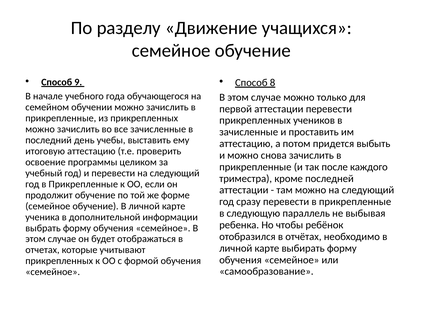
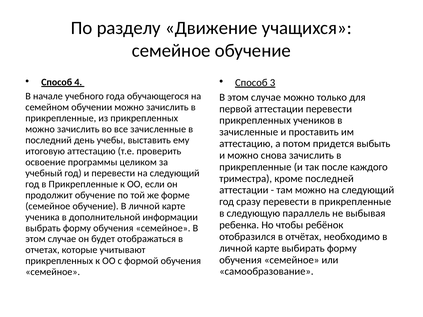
9: 9 -> 4
8: 8 -> 3
